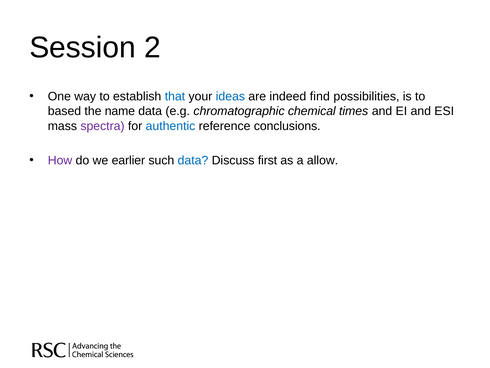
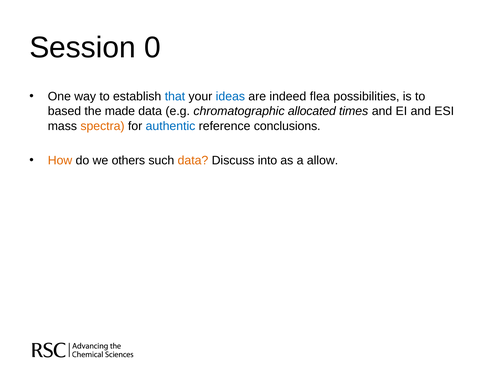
2: 2 -> 0
find: find -> flea
name: name -> made
chemical: chemical -> allocated
spectra colour: purple -> orange
How colour: purple -> orange
earlier: earlier -> others
data at (193, 160) colour: blue -> orange
first: first -> into
